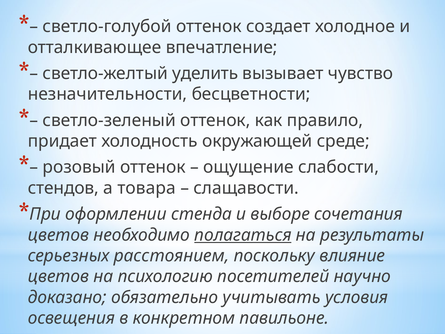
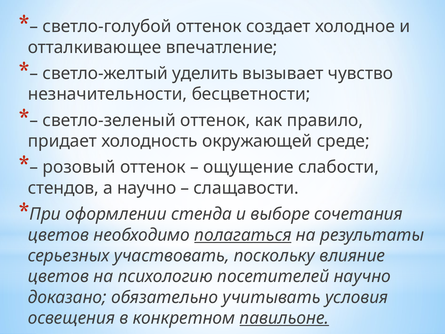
а товара: товара -> научно
расстоянием: расстоянием -> участвовать
павильоне underline: none -> present
